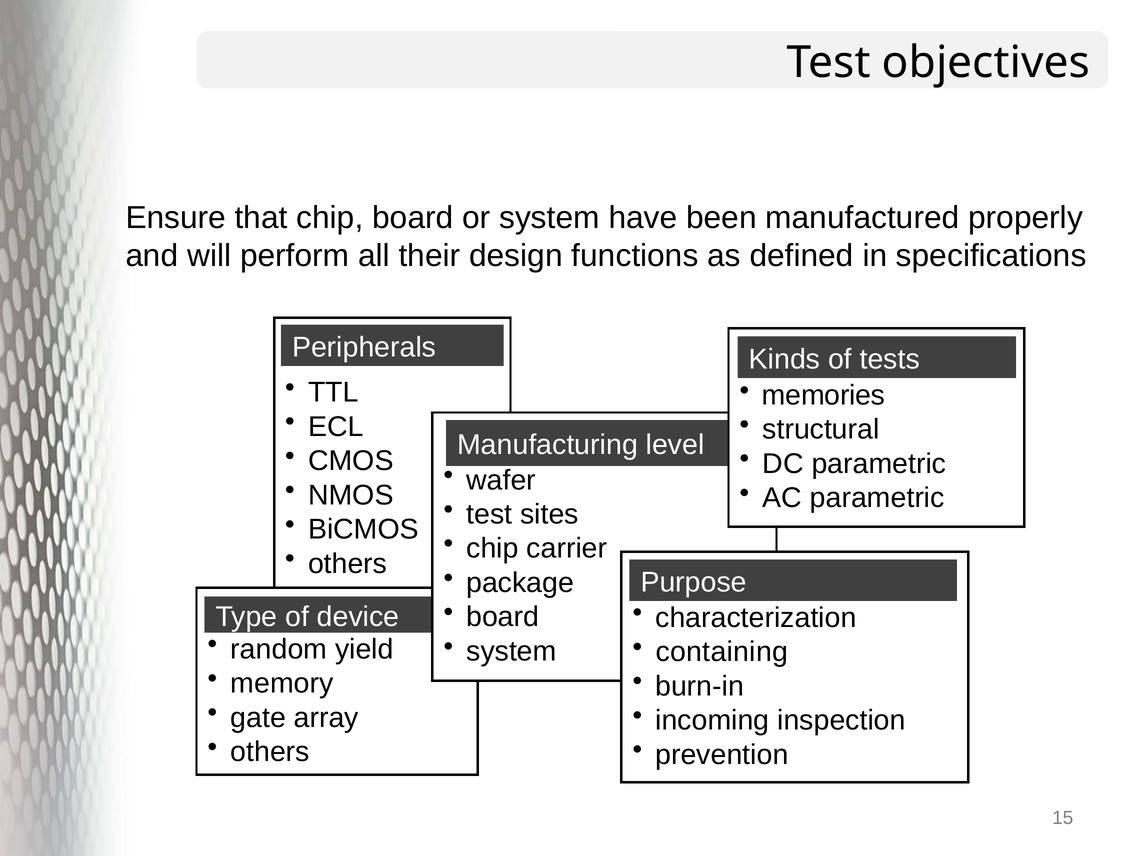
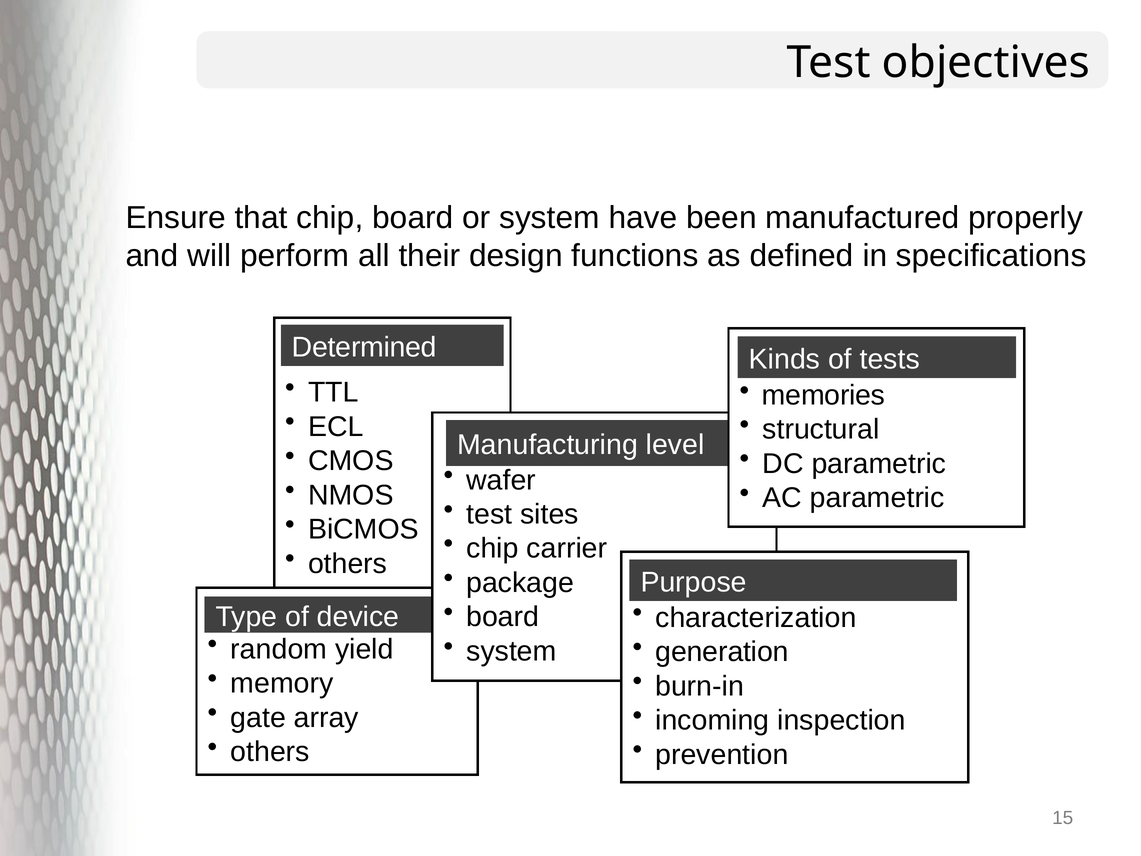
Peripherals: Peripherals -> Determined
containing: containing -> generation
